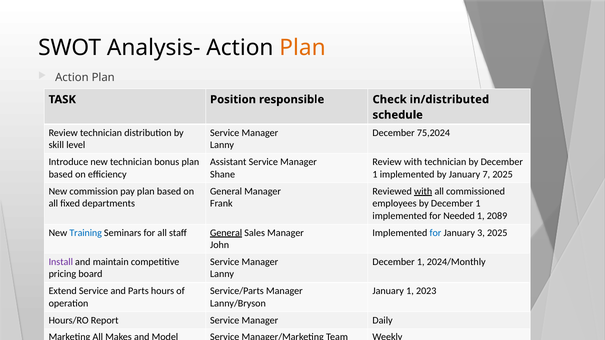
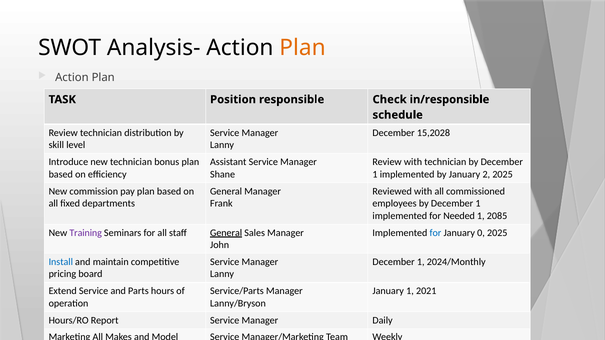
in/distributed: in/distributed -> in/responsible
75,2024: 75,2024 -> 15,2028
7: 7 -> 2
with at (423, 191) underline: present -> none
2089: 2089 -> 2085
Training colour: blue -> purple
3: 3 -> 0
Install colour: purple -> blue
2023: 2023 -> 2021
